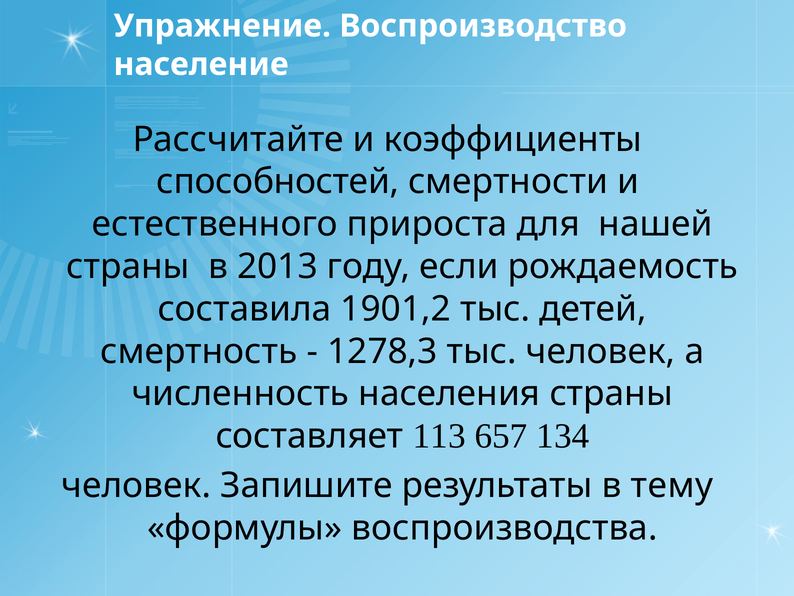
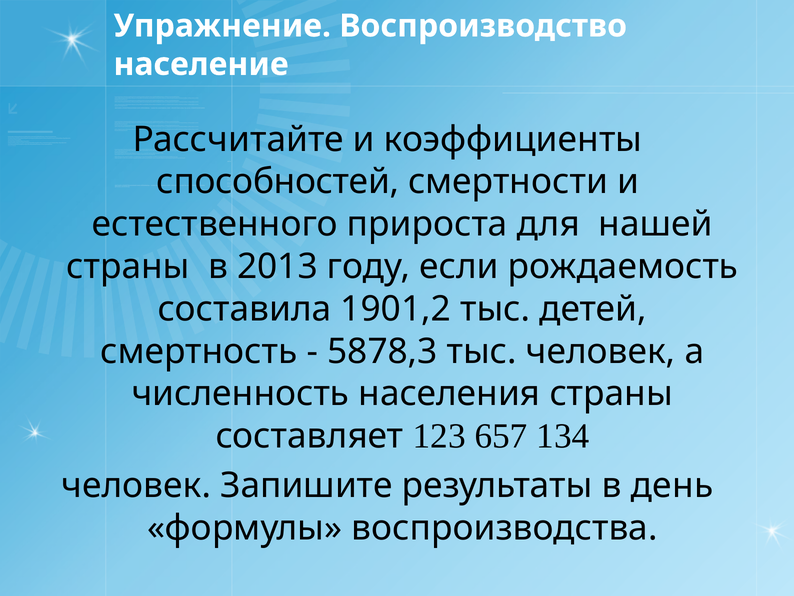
1278,3: 1278,3 -> 5878,3
113: 113 -> 123
тему: тему -> день
